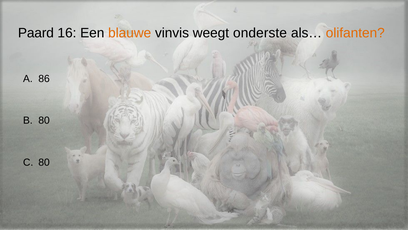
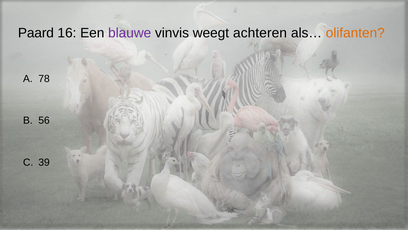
blauwe colour: orange -> purple
onderste: onderste -> achteren
86: 86 -> 78
80 at (44, 120): 80 -> 56
80 at (44, 162): 80 -> 39
